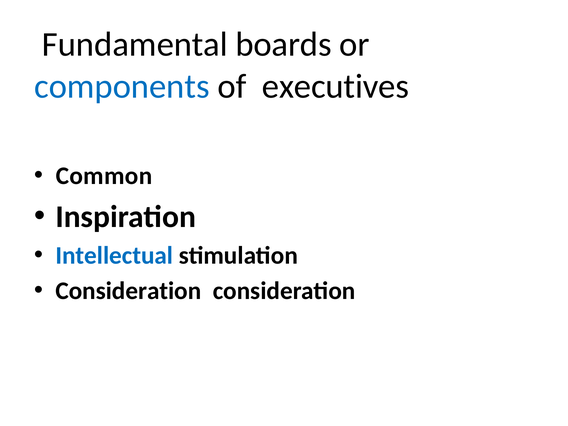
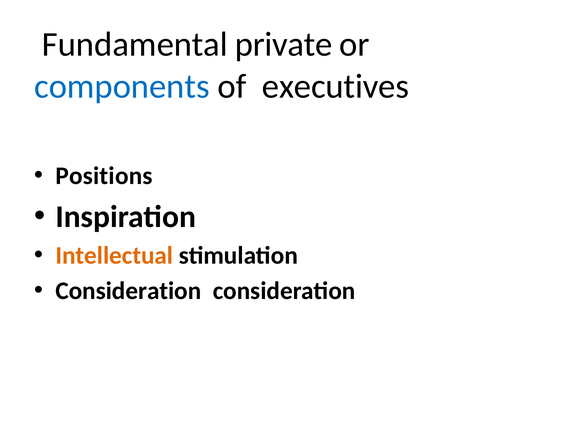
boards: boards -> private
Common: Common -> Positions
Intellectual colour: blue -> orange
